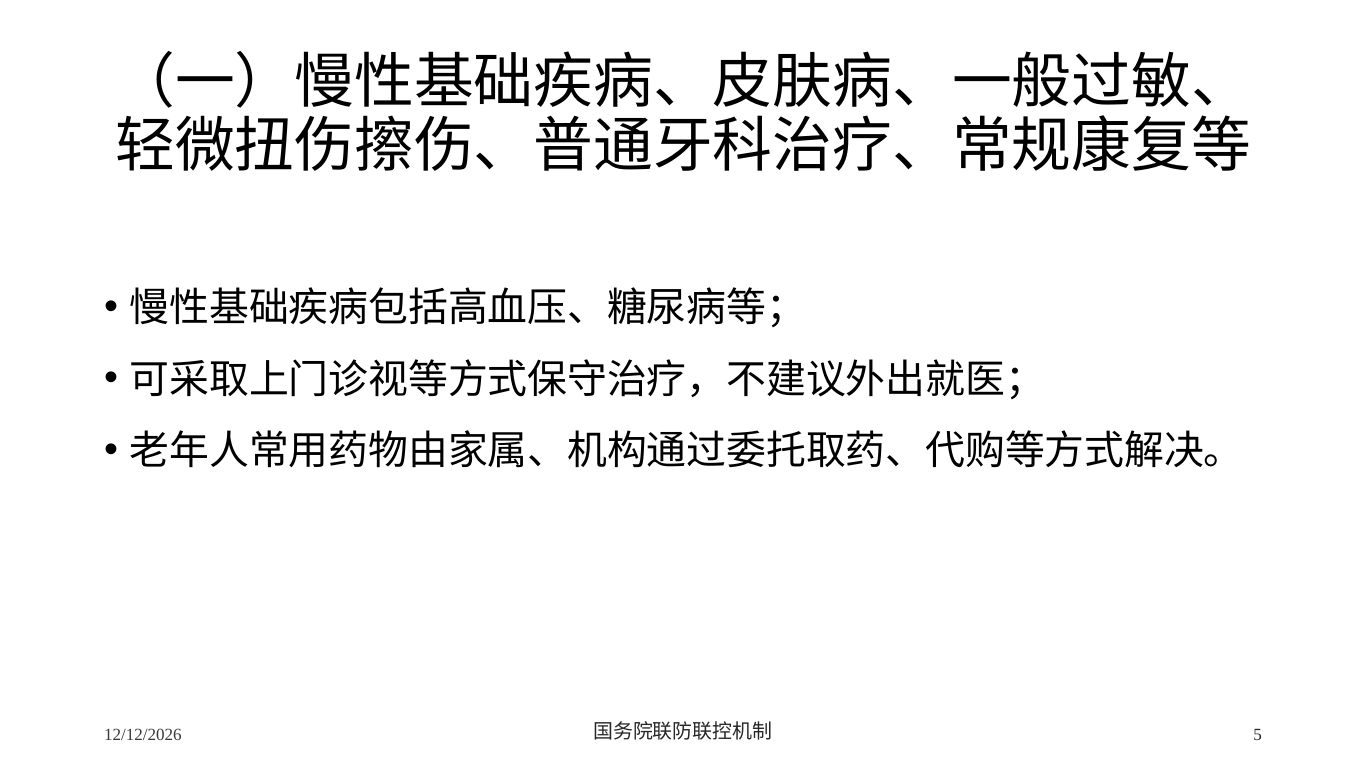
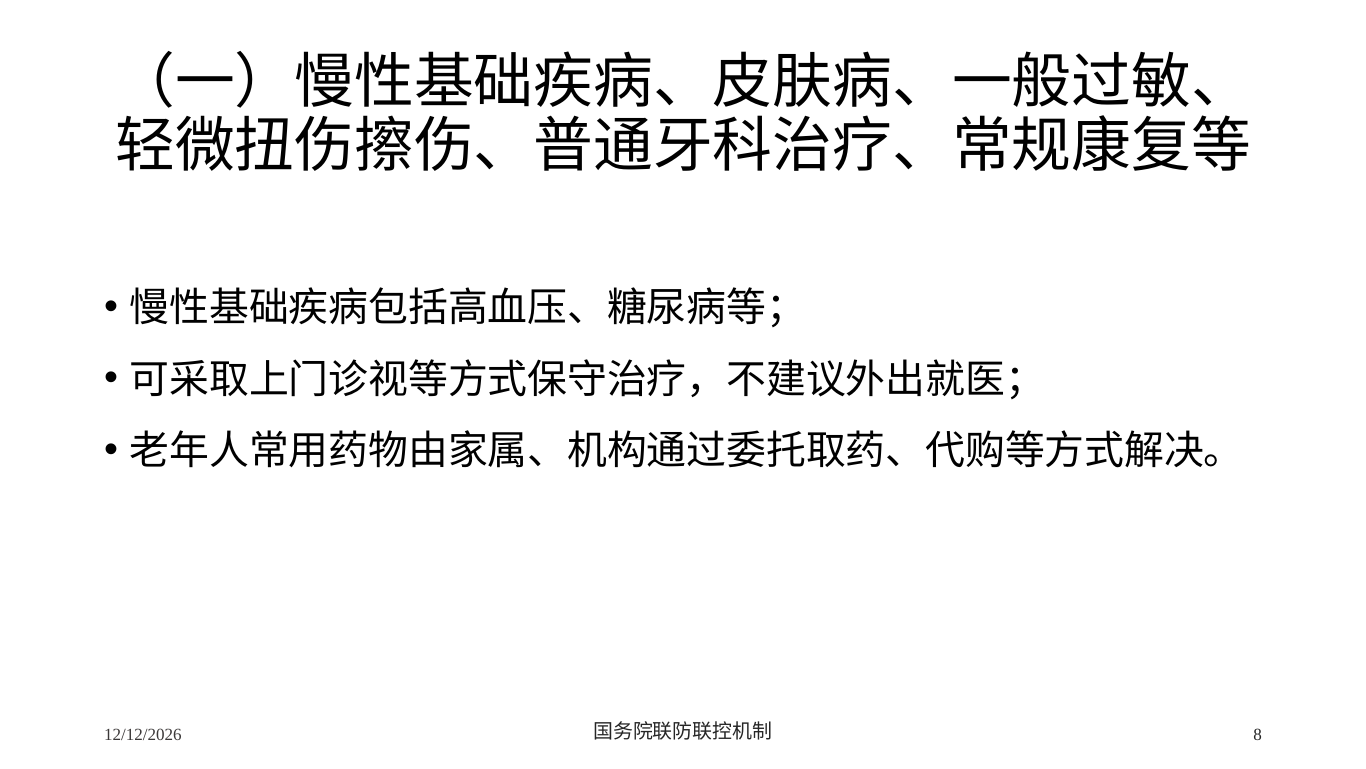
5: 5 -> 8
